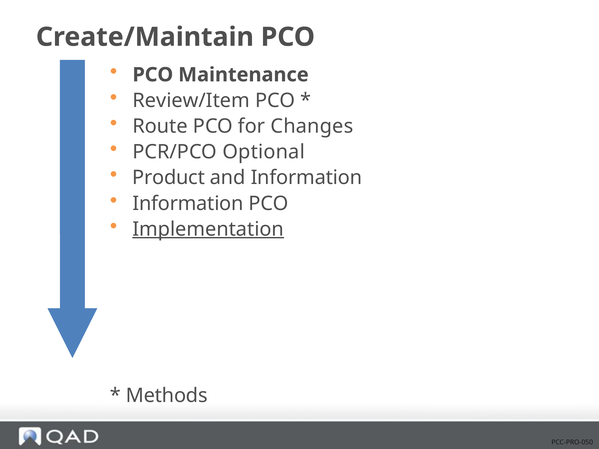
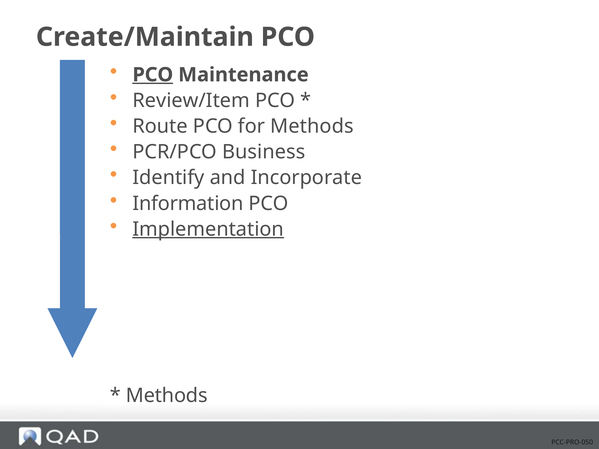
PCO at (153, 75) underline: none -> present
for Changes: Changes -> Methods
Optional: Optional -> Business
Product: Product -> Identify
and Information: Information -> Incorporate
